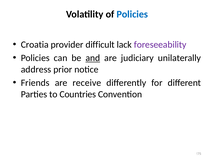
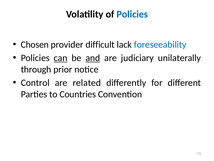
Croatia: Croatia -> Chosen
foreseeability colour: purple -> blue
can underline: none -> present
address: address -> through
Friends: Friends -> Control
receive: receive -> related
